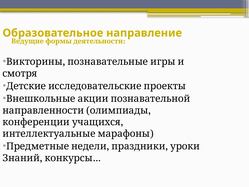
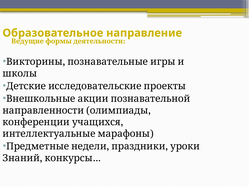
смотря: смотря -> школы
